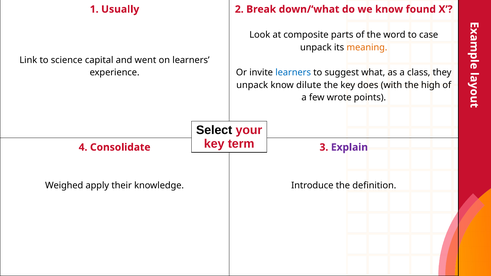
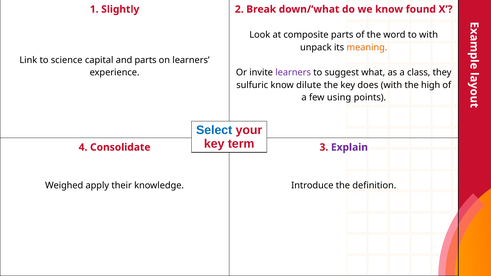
Usually: Usually -> Slightly
to case: case -> with
and went: went -> parts
learners at (293, 73) colour: blue -> purple
unpack at (252, 85): unpack -> sulfuric
wrote: wrote -> using
Select colour: black -> blue
